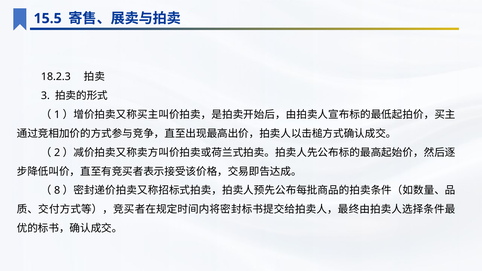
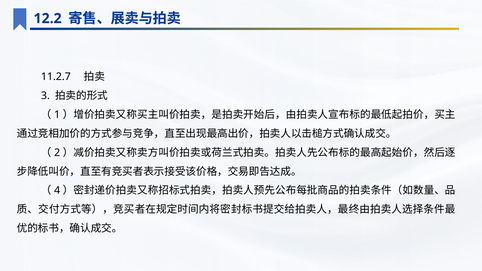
15.5: 15.5 -> 12.2
18.2.3: 18.2.3 -> 11.2.7
8: 8 -> 4
